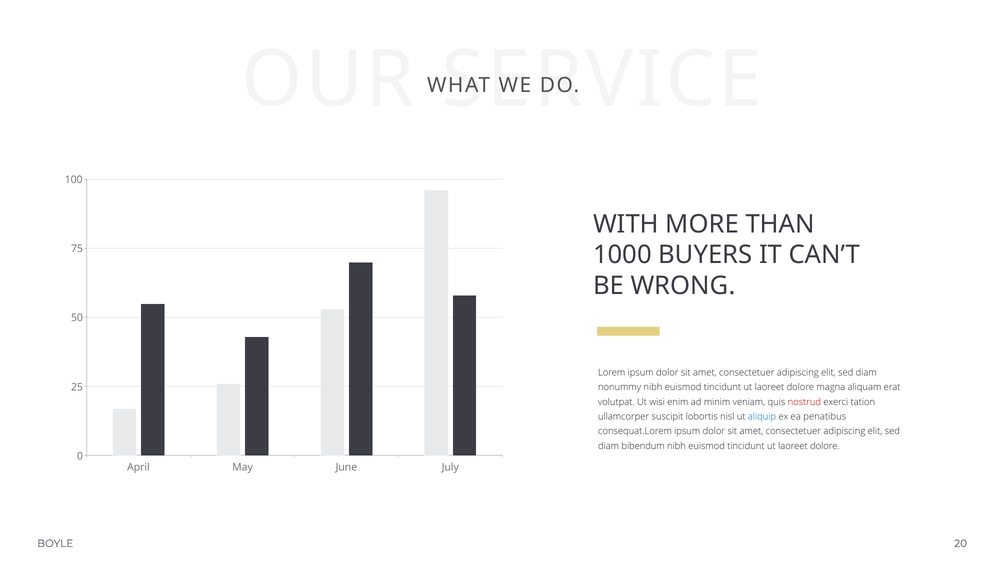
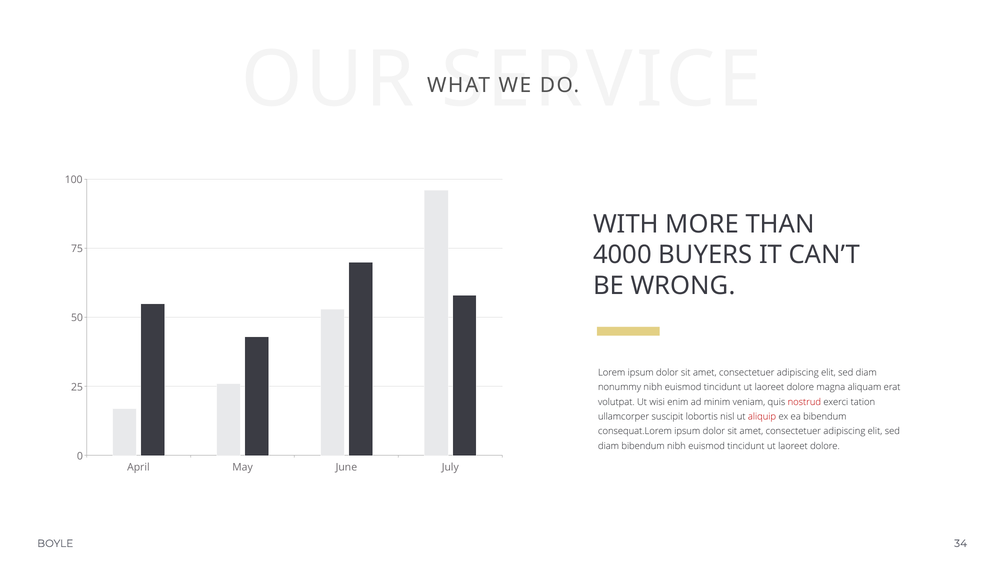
1000: 1000 -> 4000
aliquip colour: blue -> red
ea penatibus: penatibus -> bibendum
20: 20 -> 34
